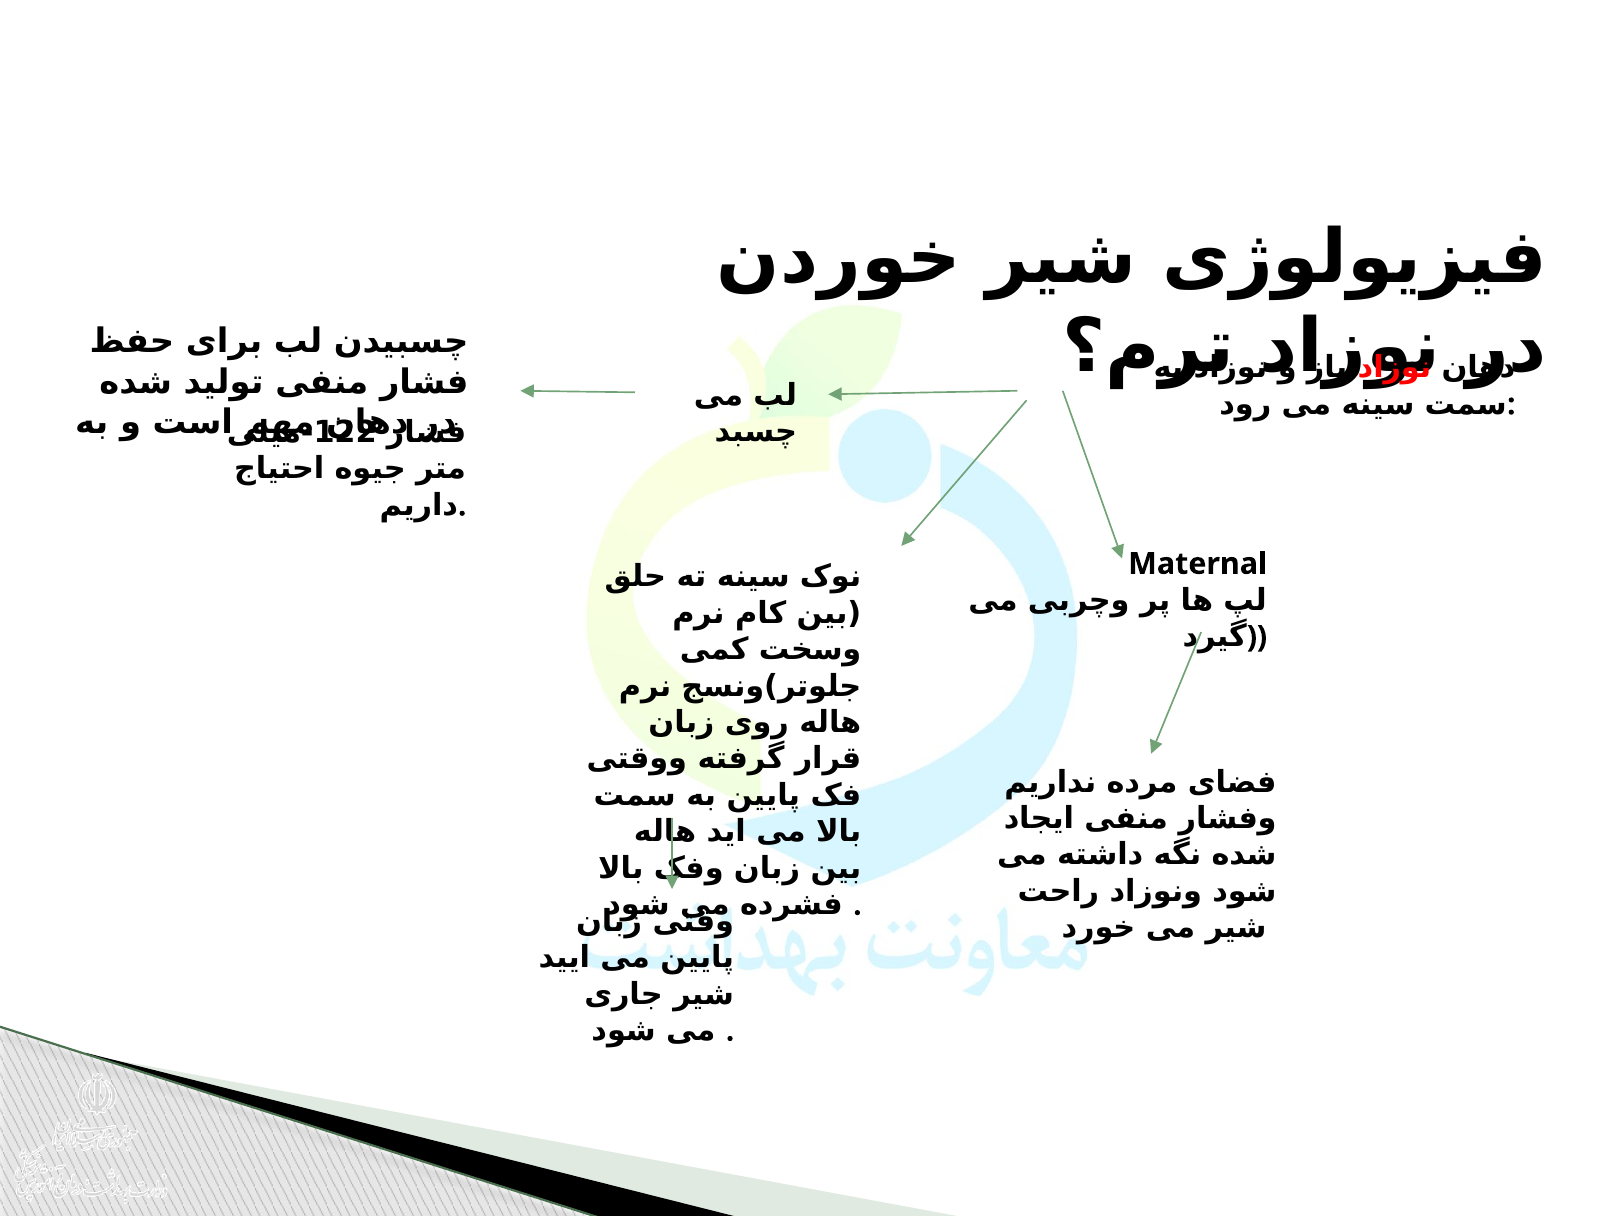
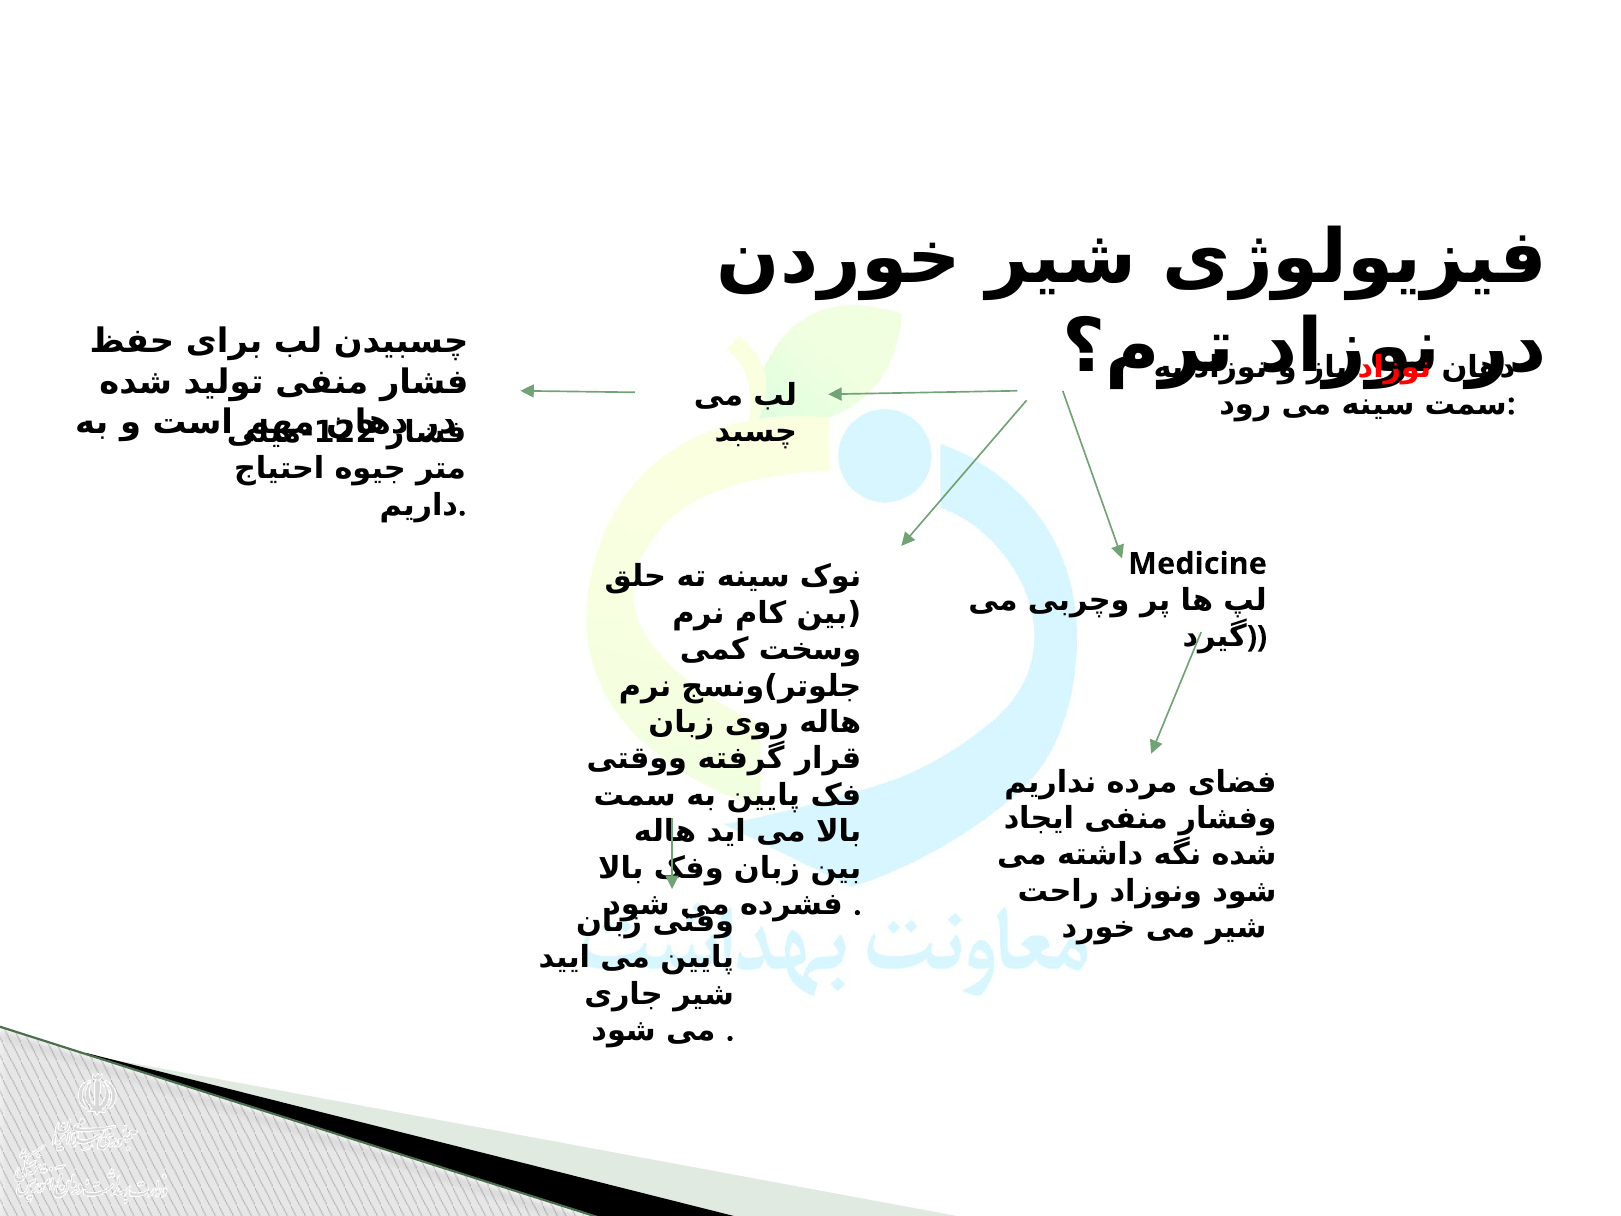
Maternal: Maternal -> Medicine
